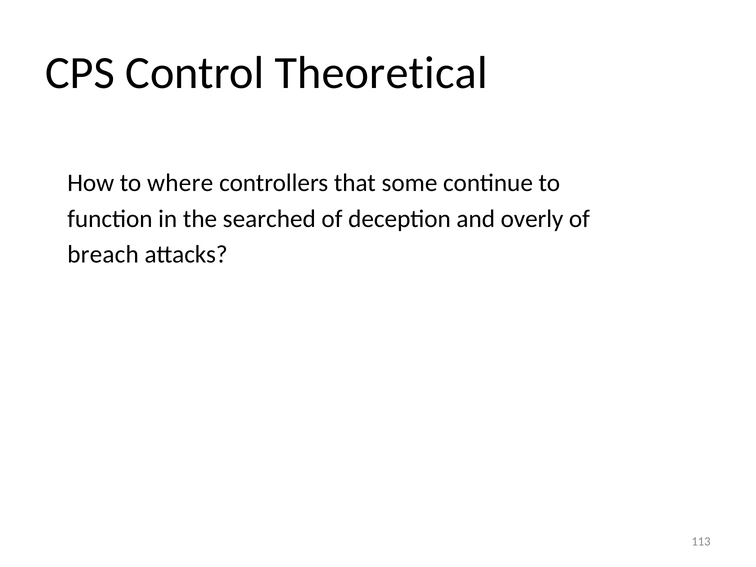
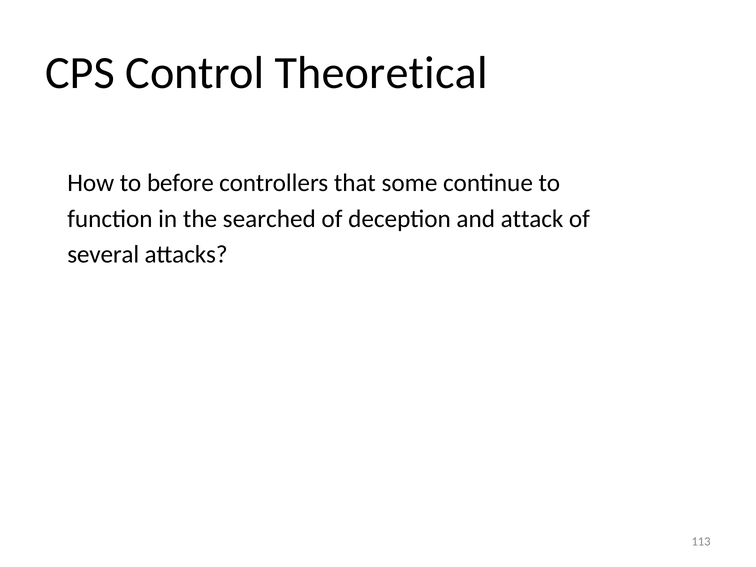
where: where -> before
overly: overly -> attack
breach: breach -> several
